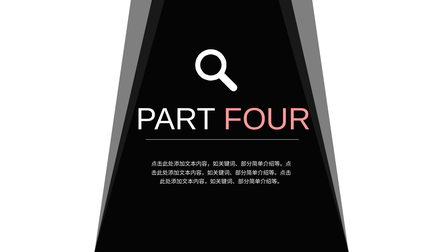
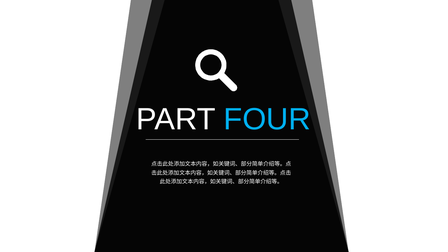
FOUR colour: pink -> light blue
